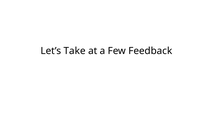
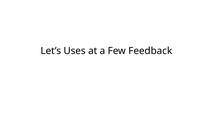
Take: Take -> Uses
